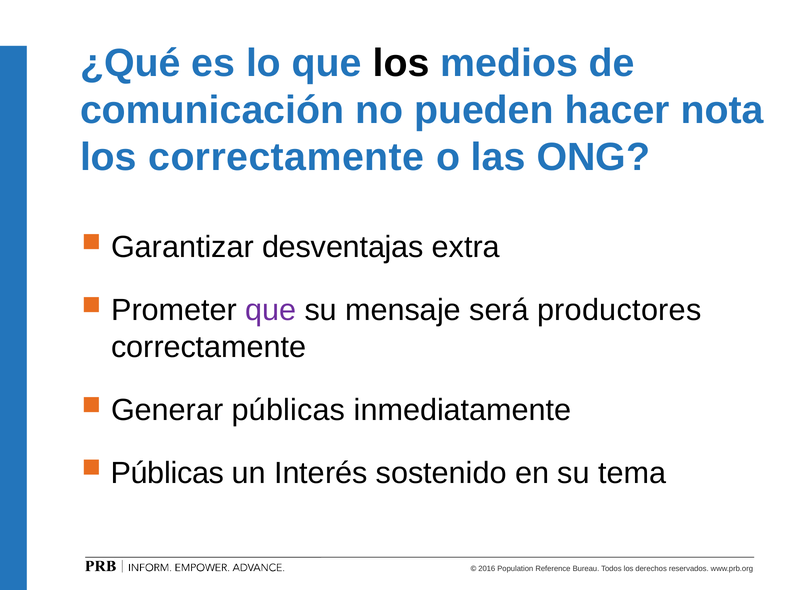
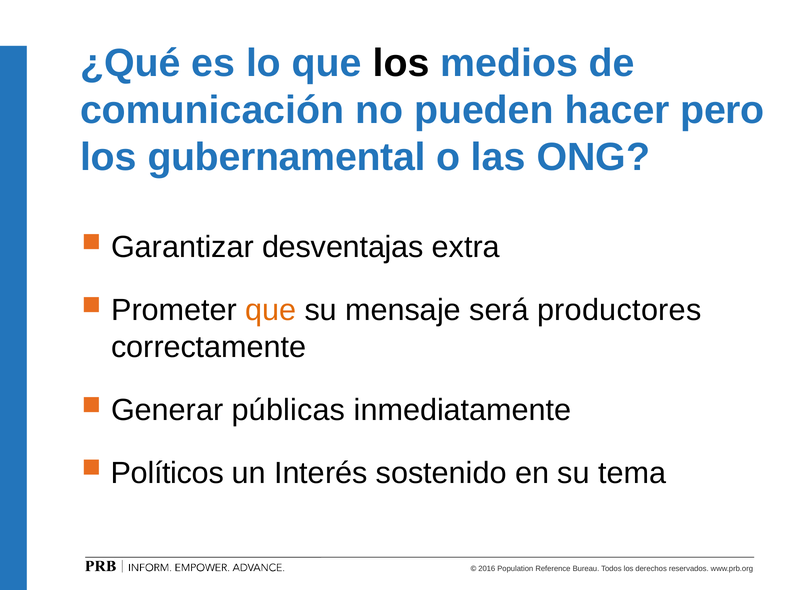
nota: nota -> pero
los correctamente: correctamente -> gubernamental
que at (271, 310) colour: purple -> orange
Públicas at (167, 473): Públicas -> Políticos
